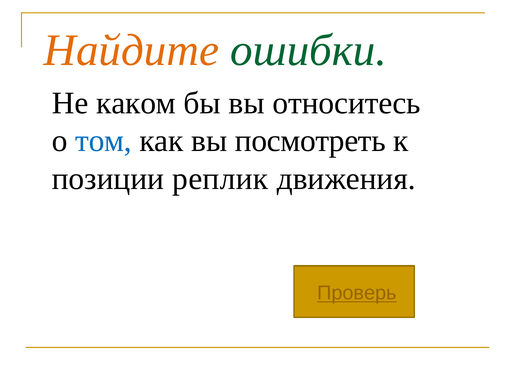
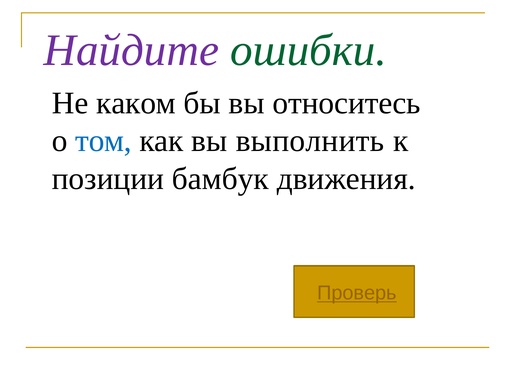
Найдите colour: orange -> purple
посмотреть: посмотреть -> выполнить
реплик: реплик -> бамбук
